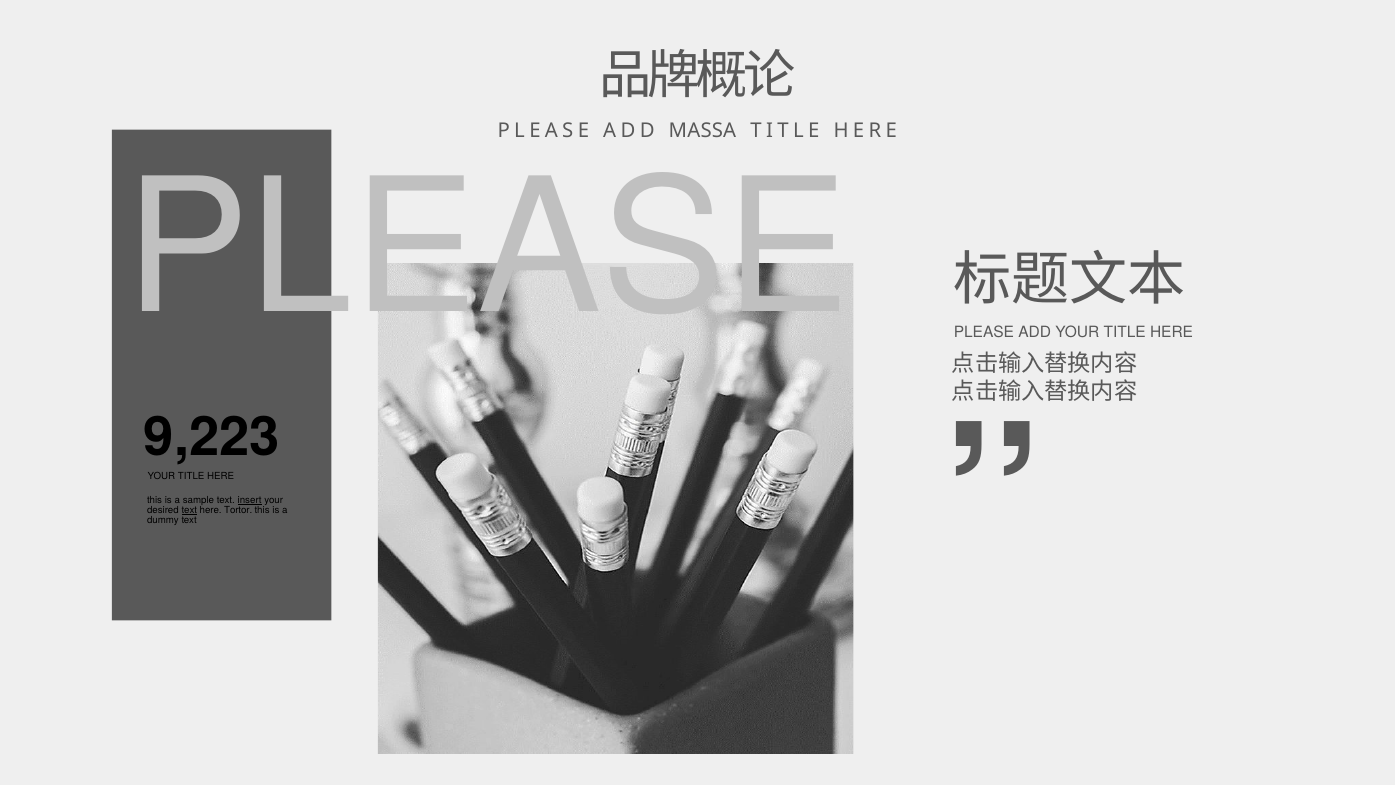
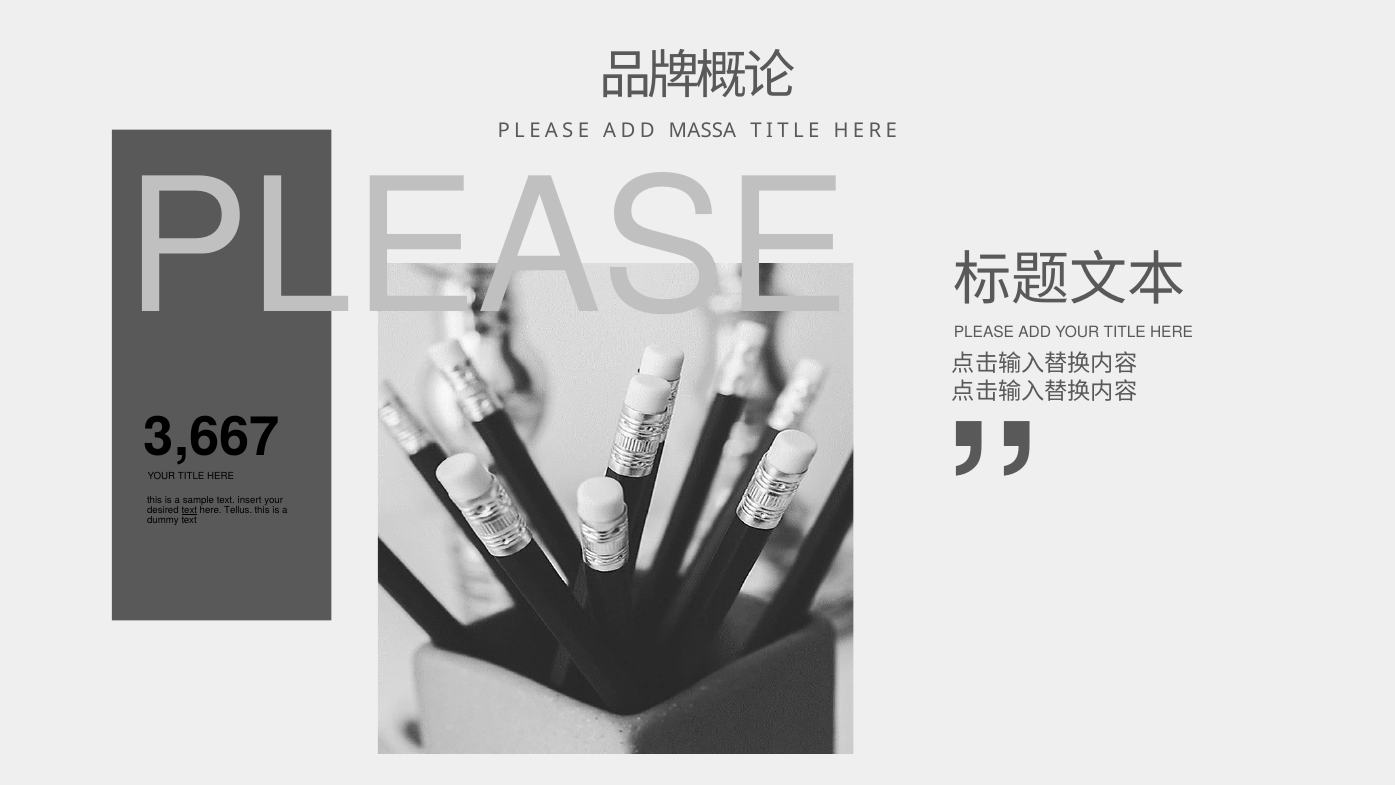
9,223: 9,223 -> 3,667
insert underline: present -> none
Tortor: Tortor -> Tellus
